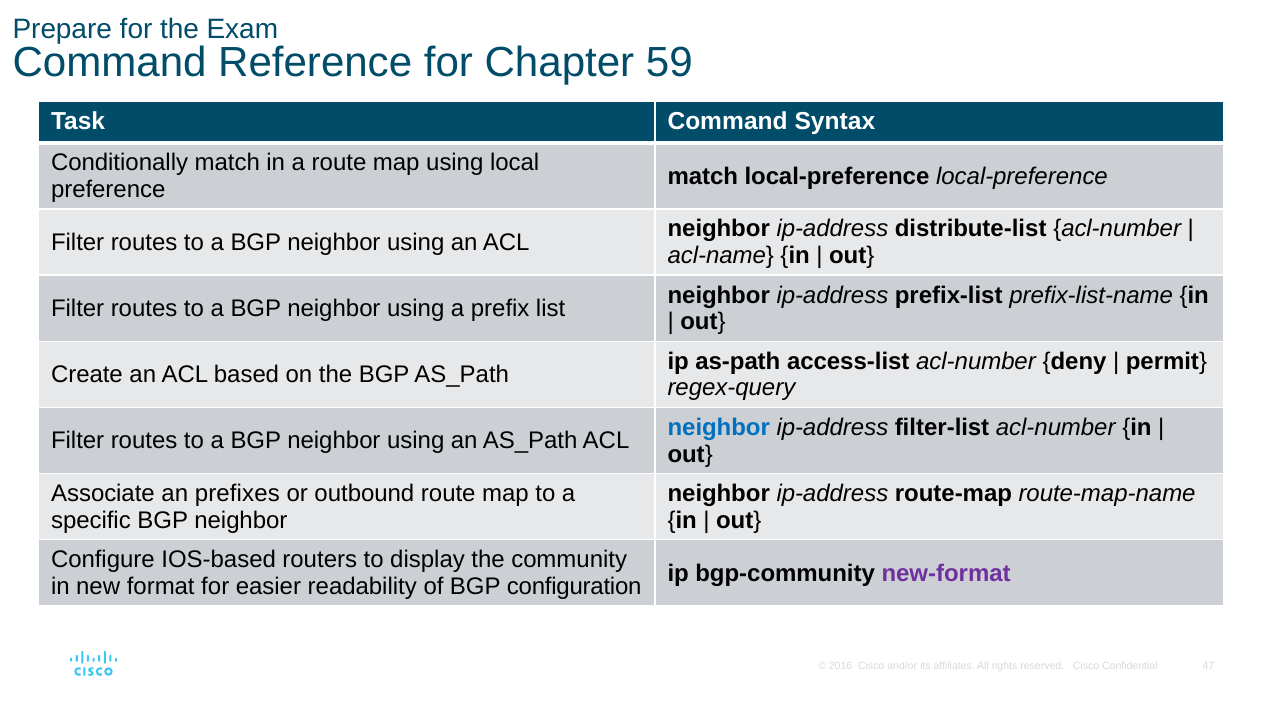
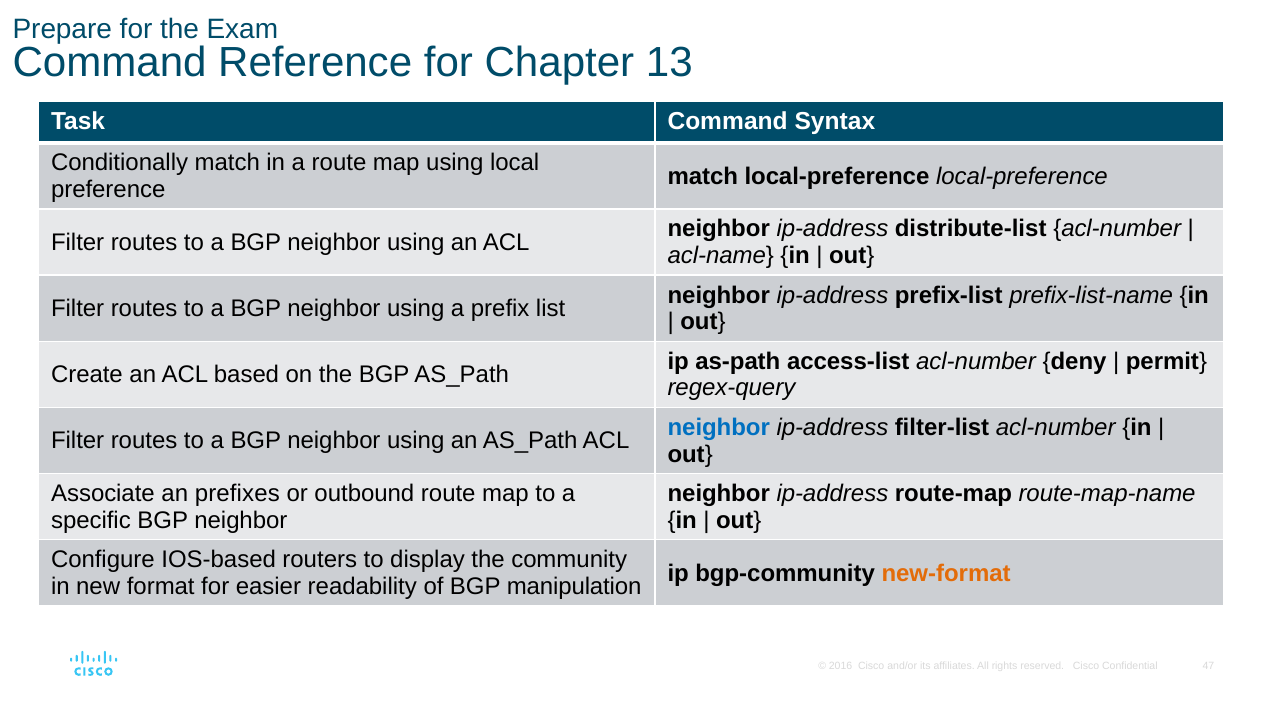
59: 59 -> 13
new-format colour: purple -> orange
configuration: configuration -> manipulation
